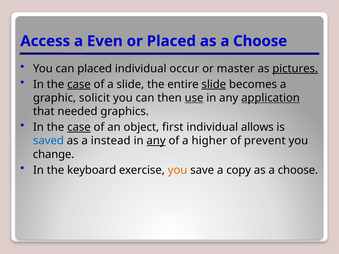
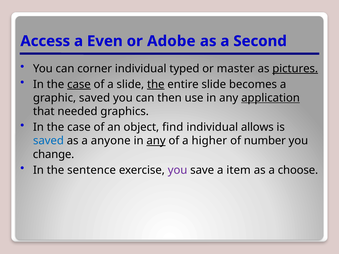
or Placed: Placed -> Adobe
Choose at (260, 41): Choose -> Second
can placed: placed -> corner
occur: occur -> typed
the at (156, 84) underline: none -> present
slide at (214, 84) underline: present -> none
graphic solicit: solicit -> saved
use underline: present -> none
case at (79, 127) underline: present -> none
first: first -> find
instead: instead -> anyone
prevent: prevent -> number
keyboard: keyboard -> sentence
you at (178, 170) colour: orange -> purple
copy: copy -> item
